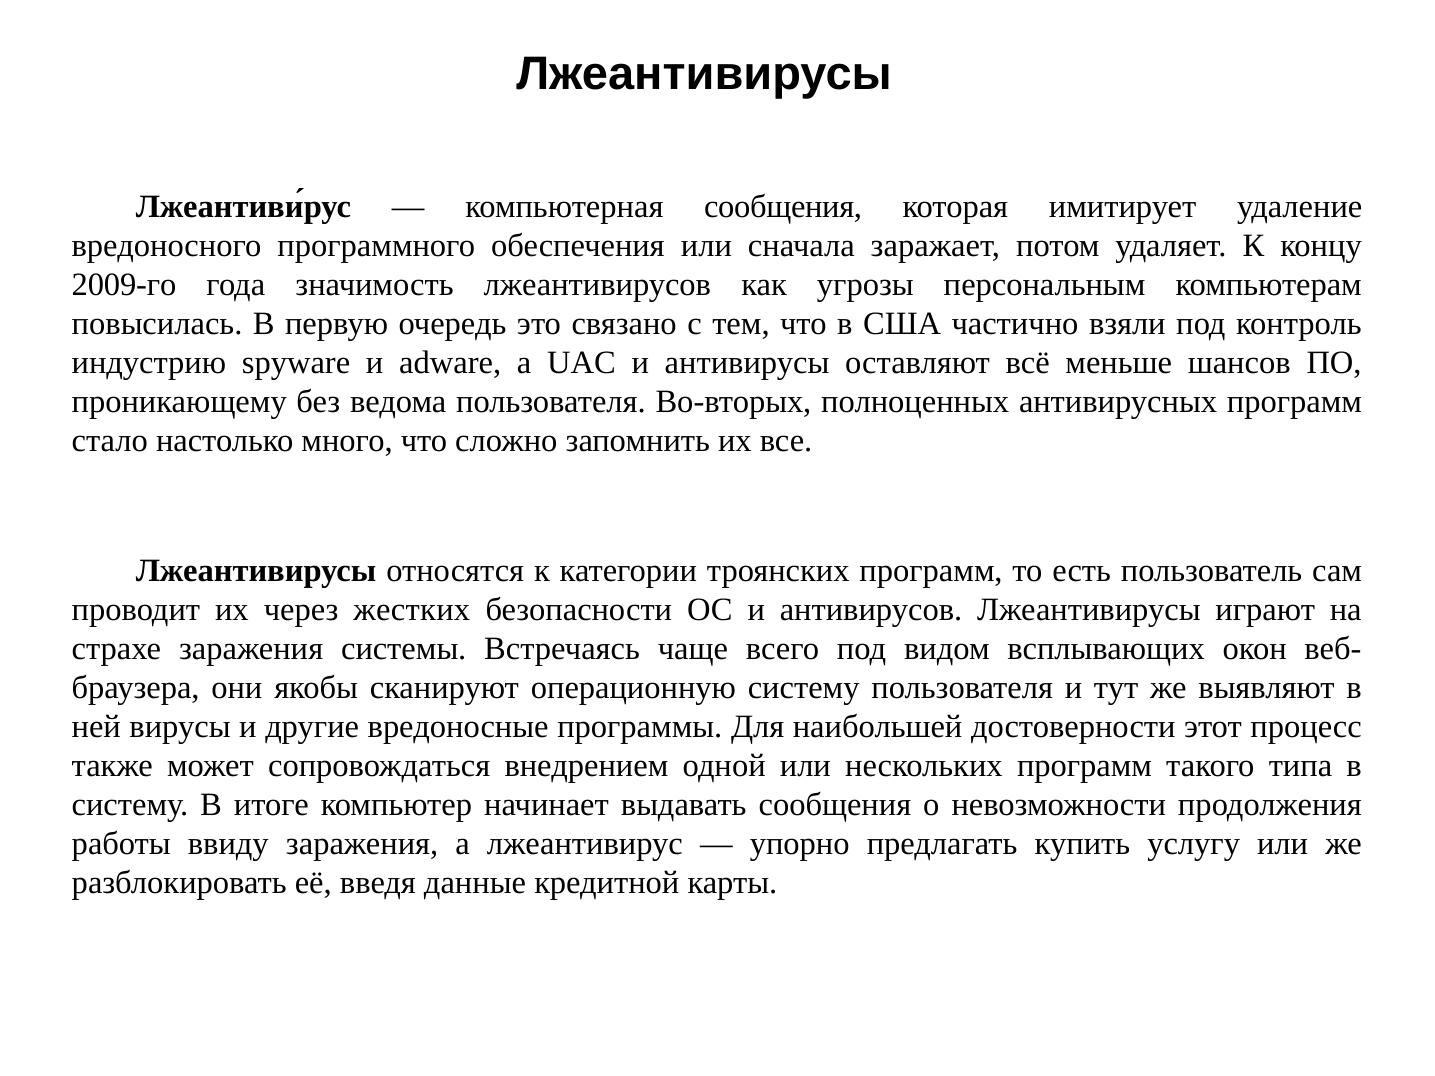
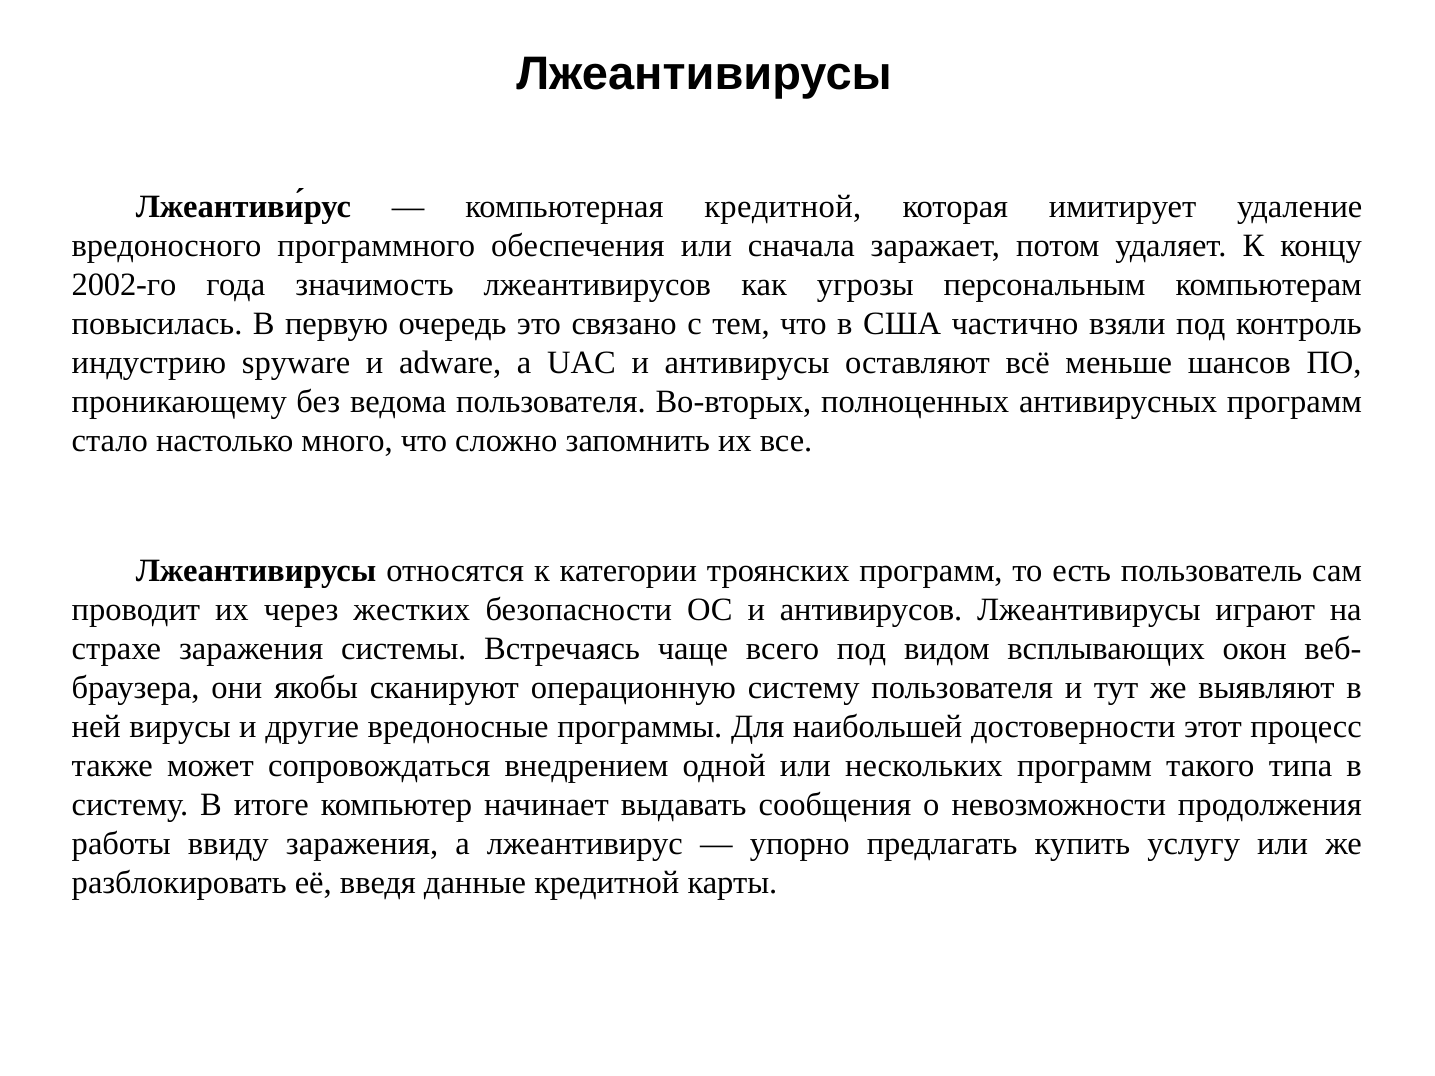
компьютерная сообщения: сообщения -> кредитной
2009-го: 2009-го -> 2002-го
